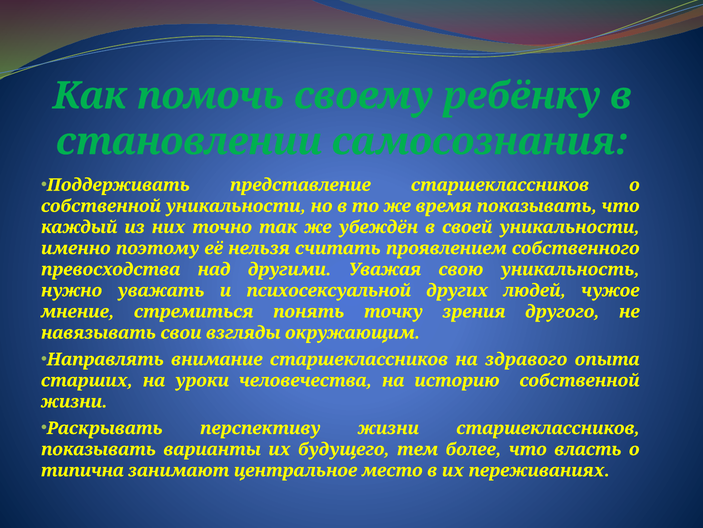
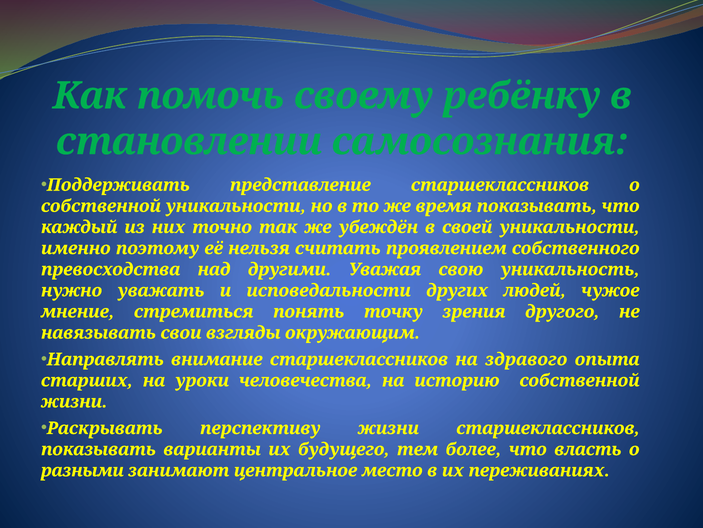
психосексуальной: психосексуальной -> исповедальности
типична: типична -> разными
